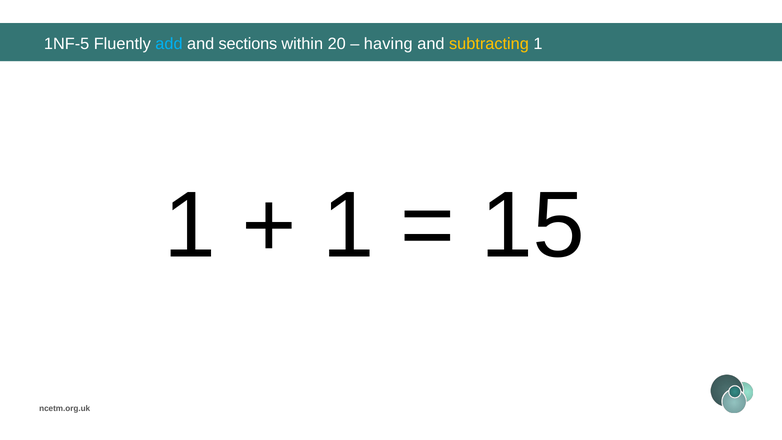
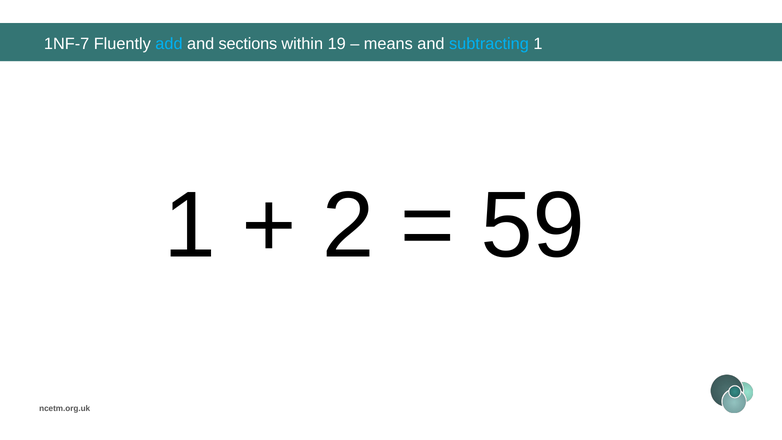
1NF-5: 1NF-5 -> 1NF-7
20: 20 -> 19
having: having -> means
subtracting colour: yellow -> light blue
1 at (348, 226): 1 -> 2
15: 15 -> 59
